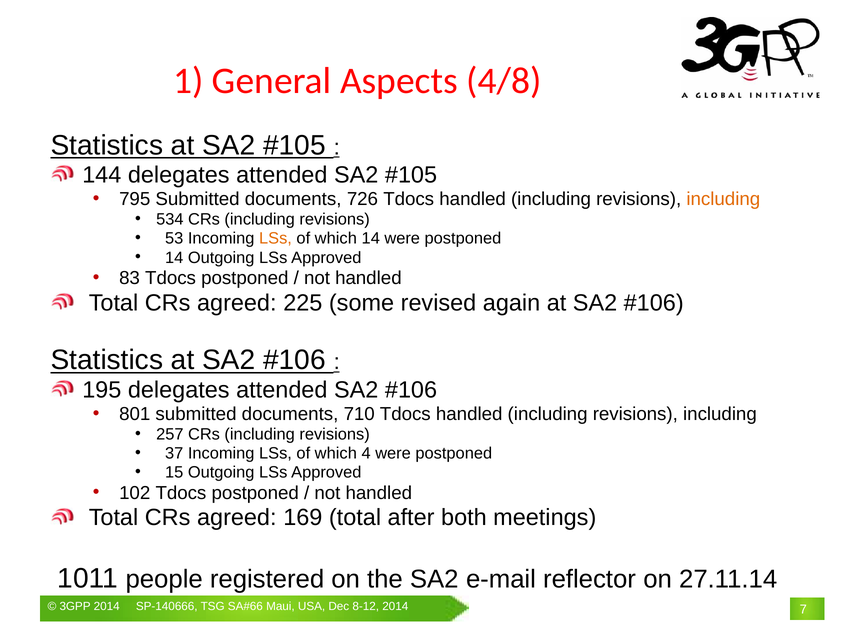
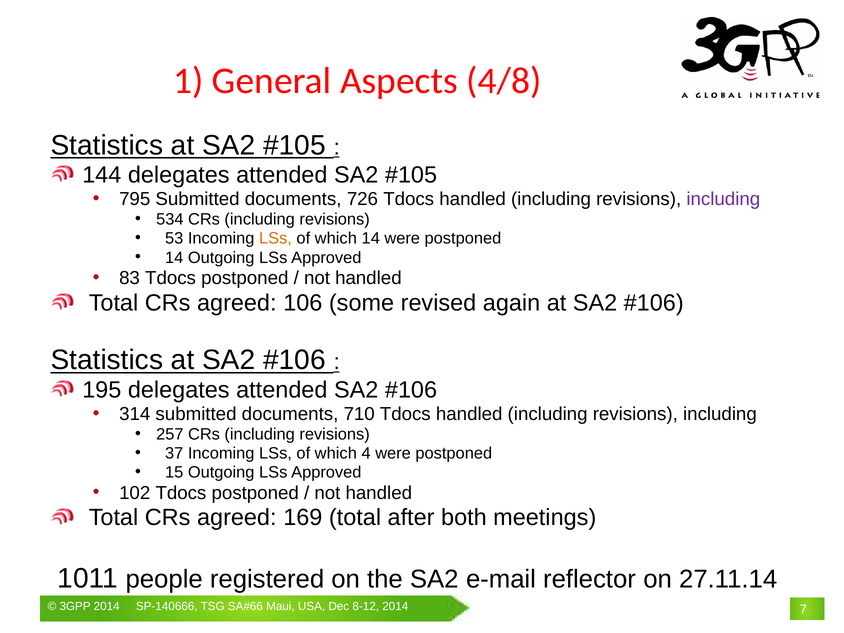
including at (723, 199) colour: orange -> purple
225: 225 -> 106
801: 801 -> 314
